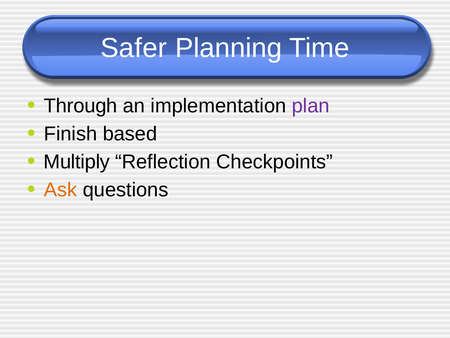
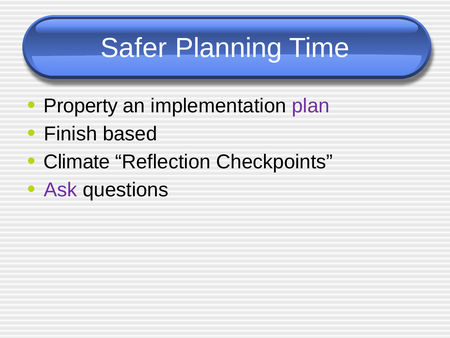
Through: Through -> Property
Multiply: Multiply -> Climate
Ask colour: orange -> purple
